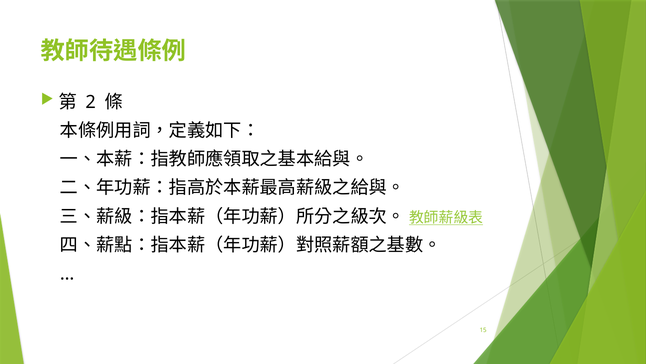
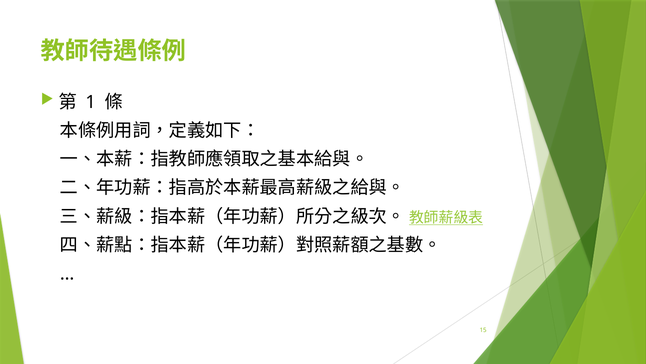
2: 2 -> 1
